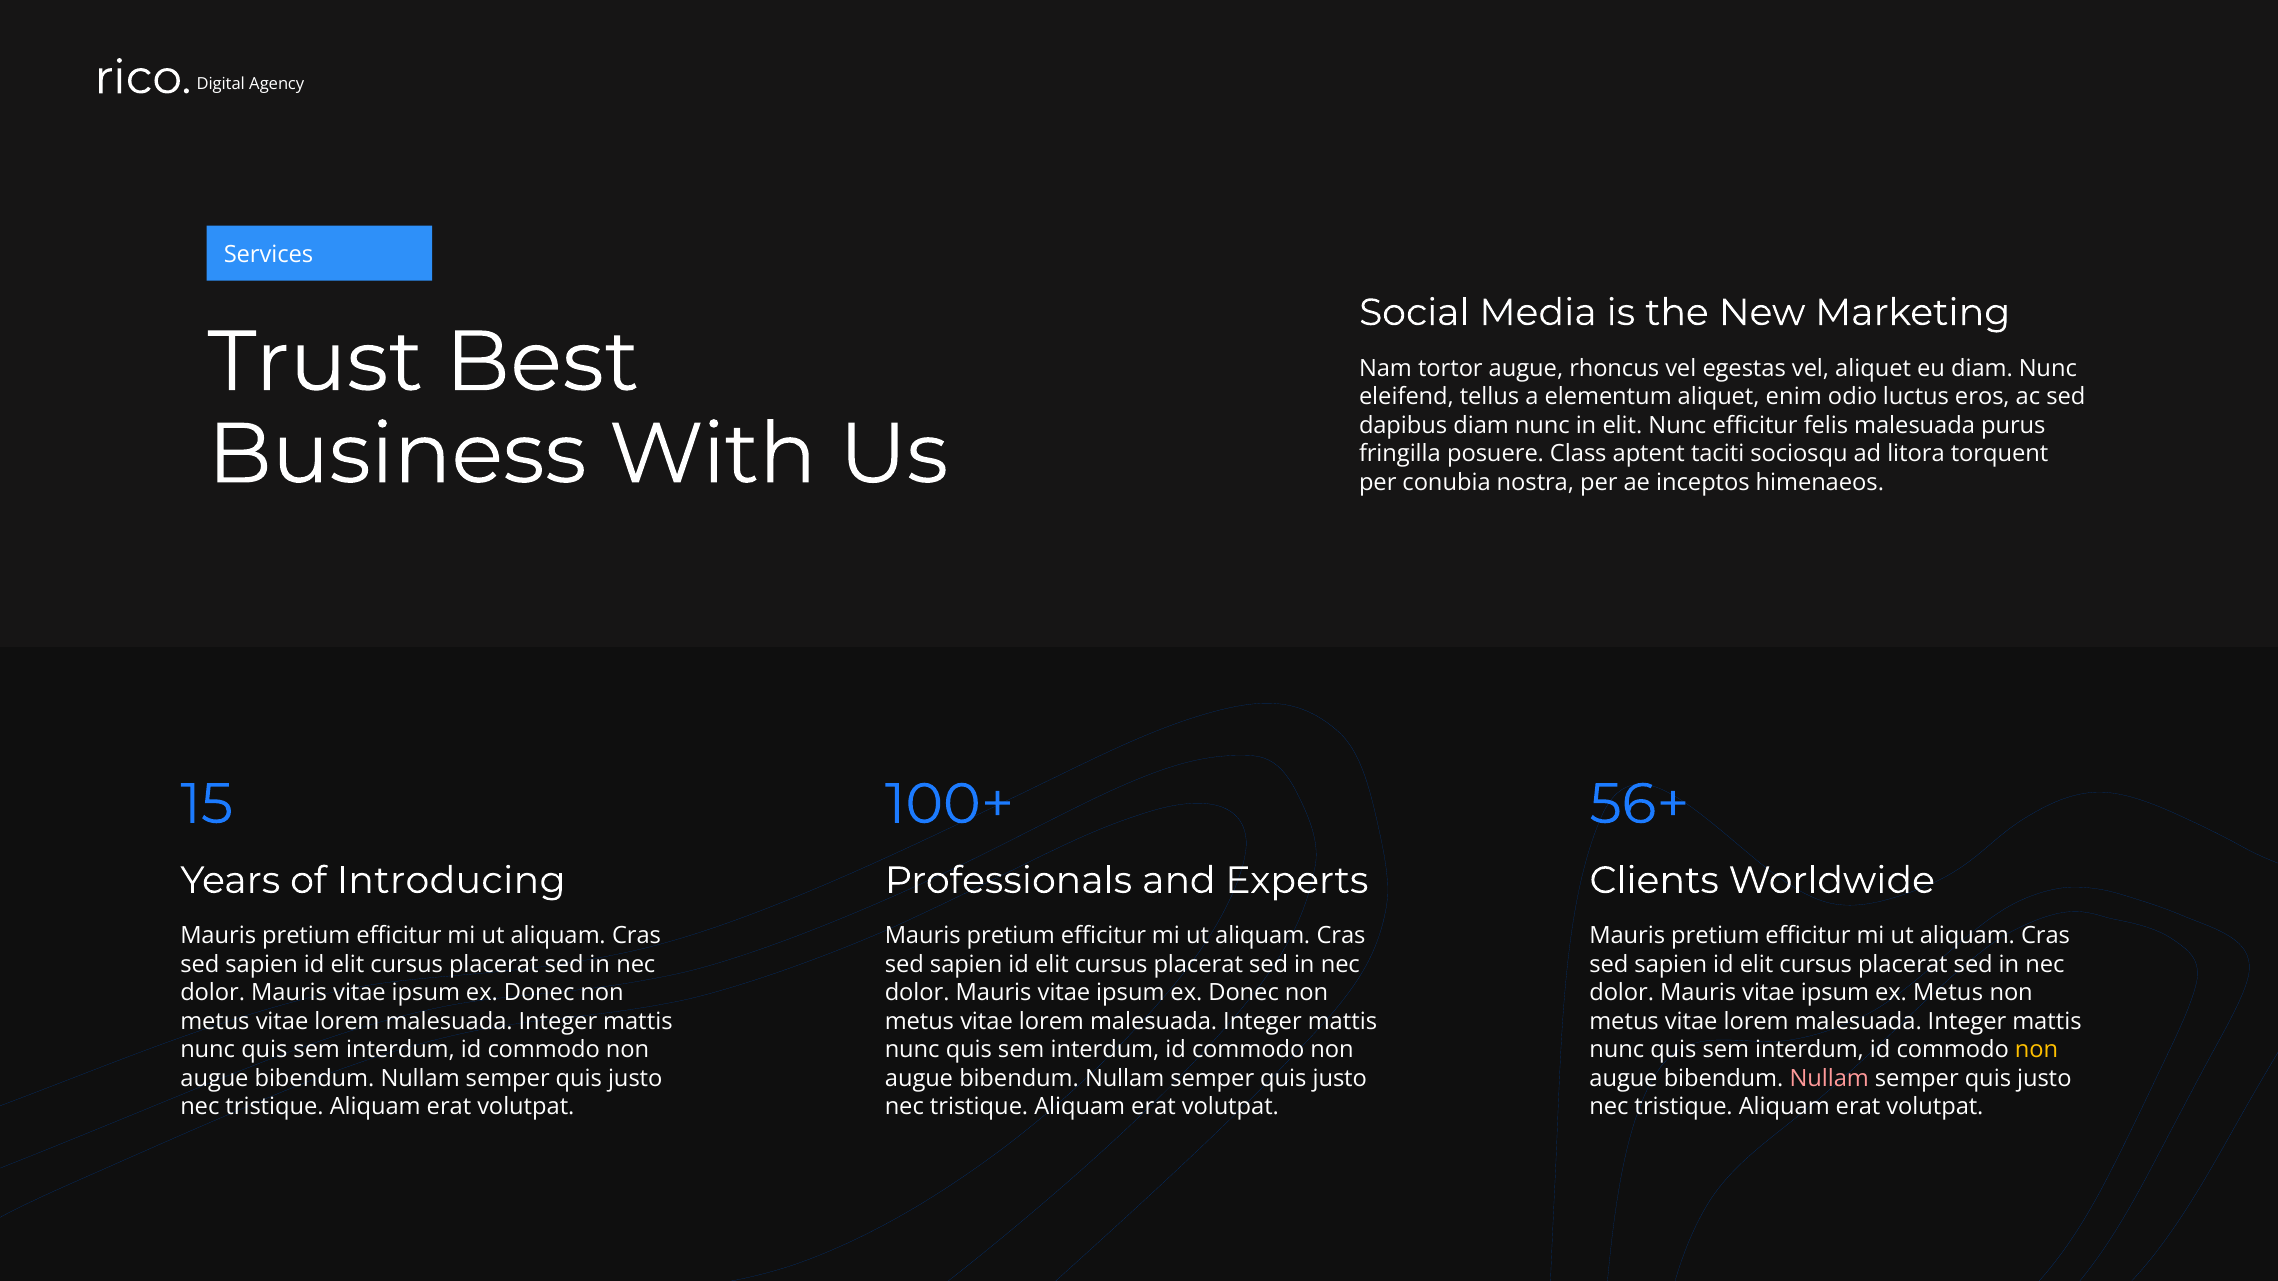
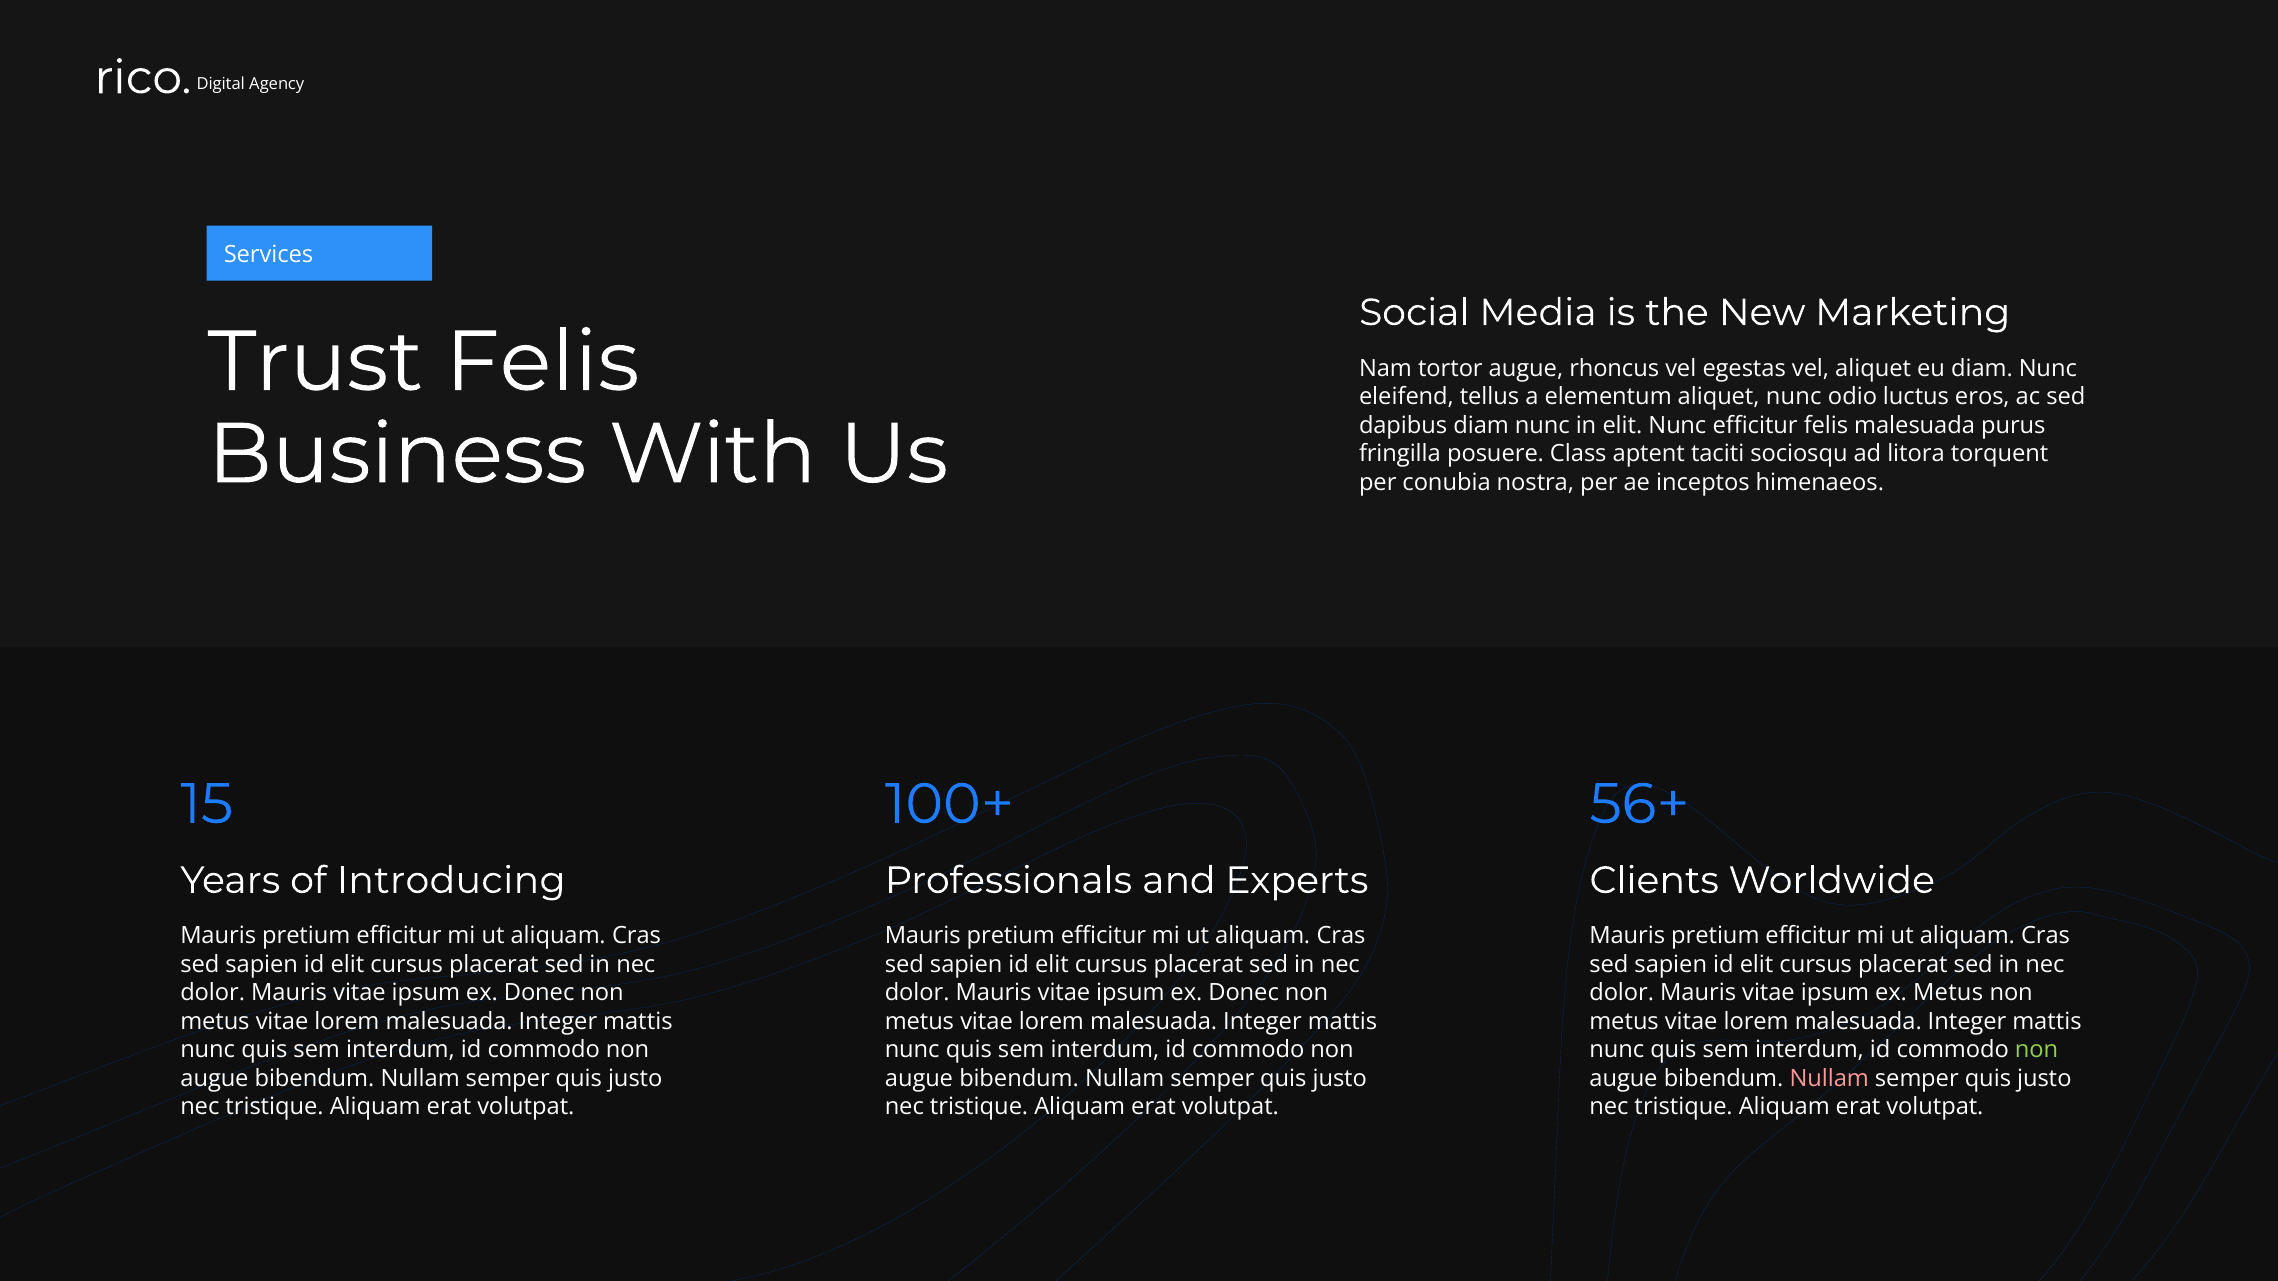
Trust Best: Best -> Felis
aliquet enim: enim -> nunc
non at (2037, 1050) colour: yellow -> light green
